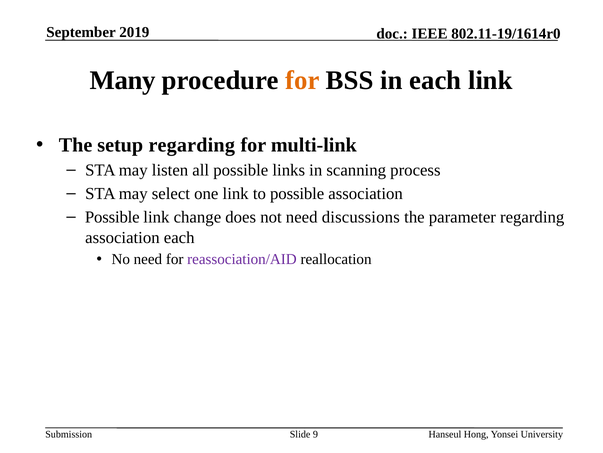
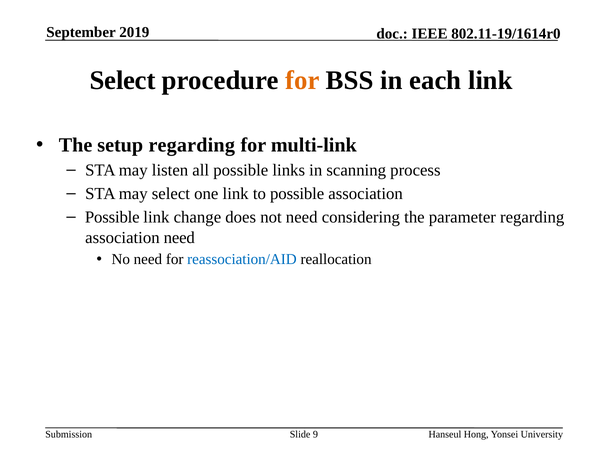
Many at (123, 80): Many -> Select
discussions: discussions -> considering
association each: each -> need
reassociation/AID colour: purple -> blue
